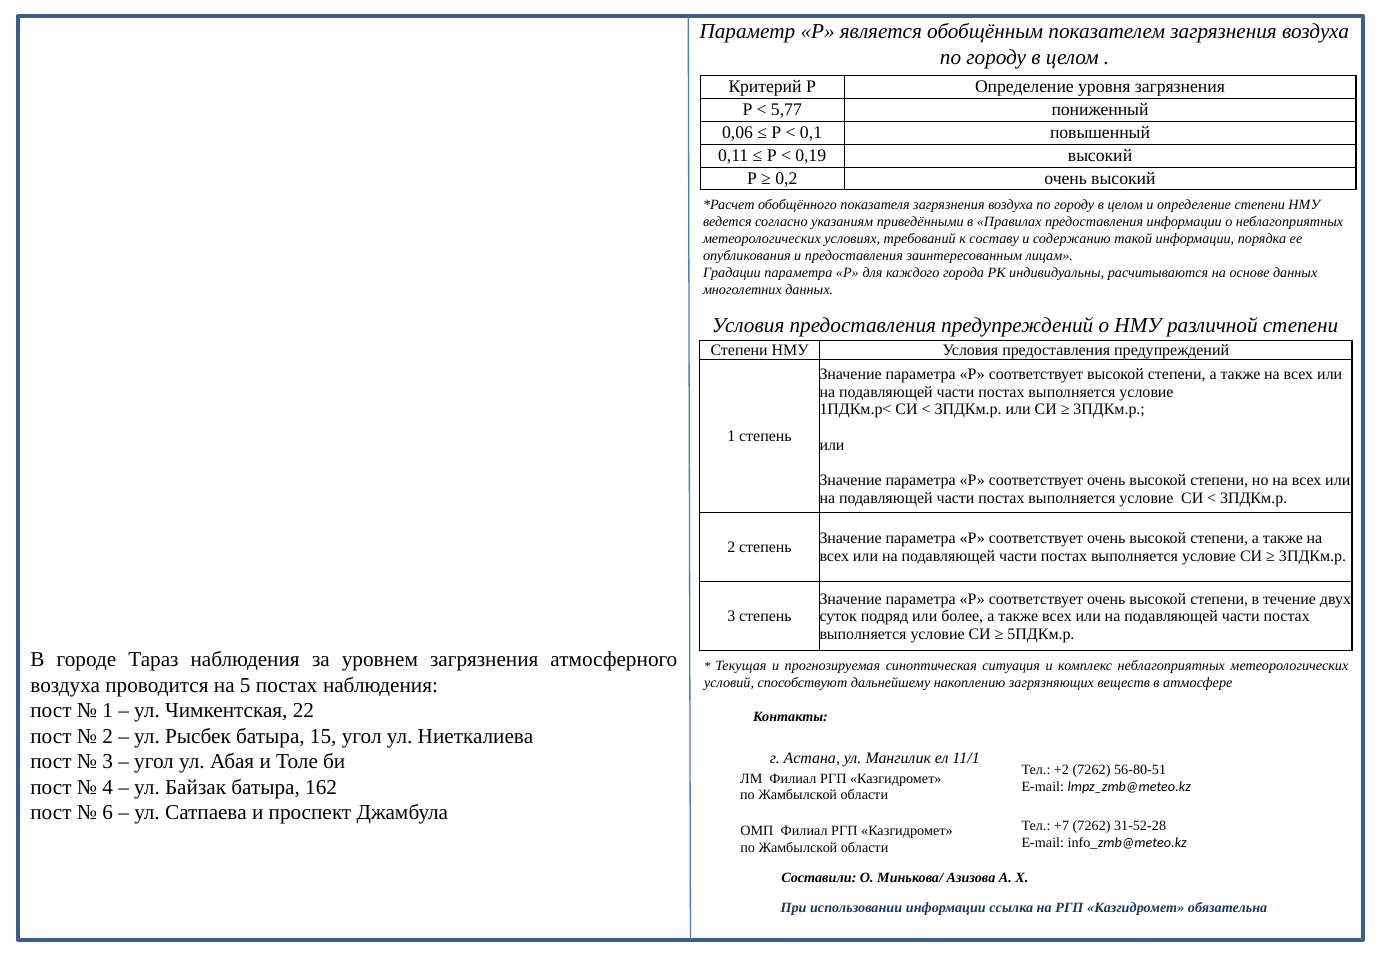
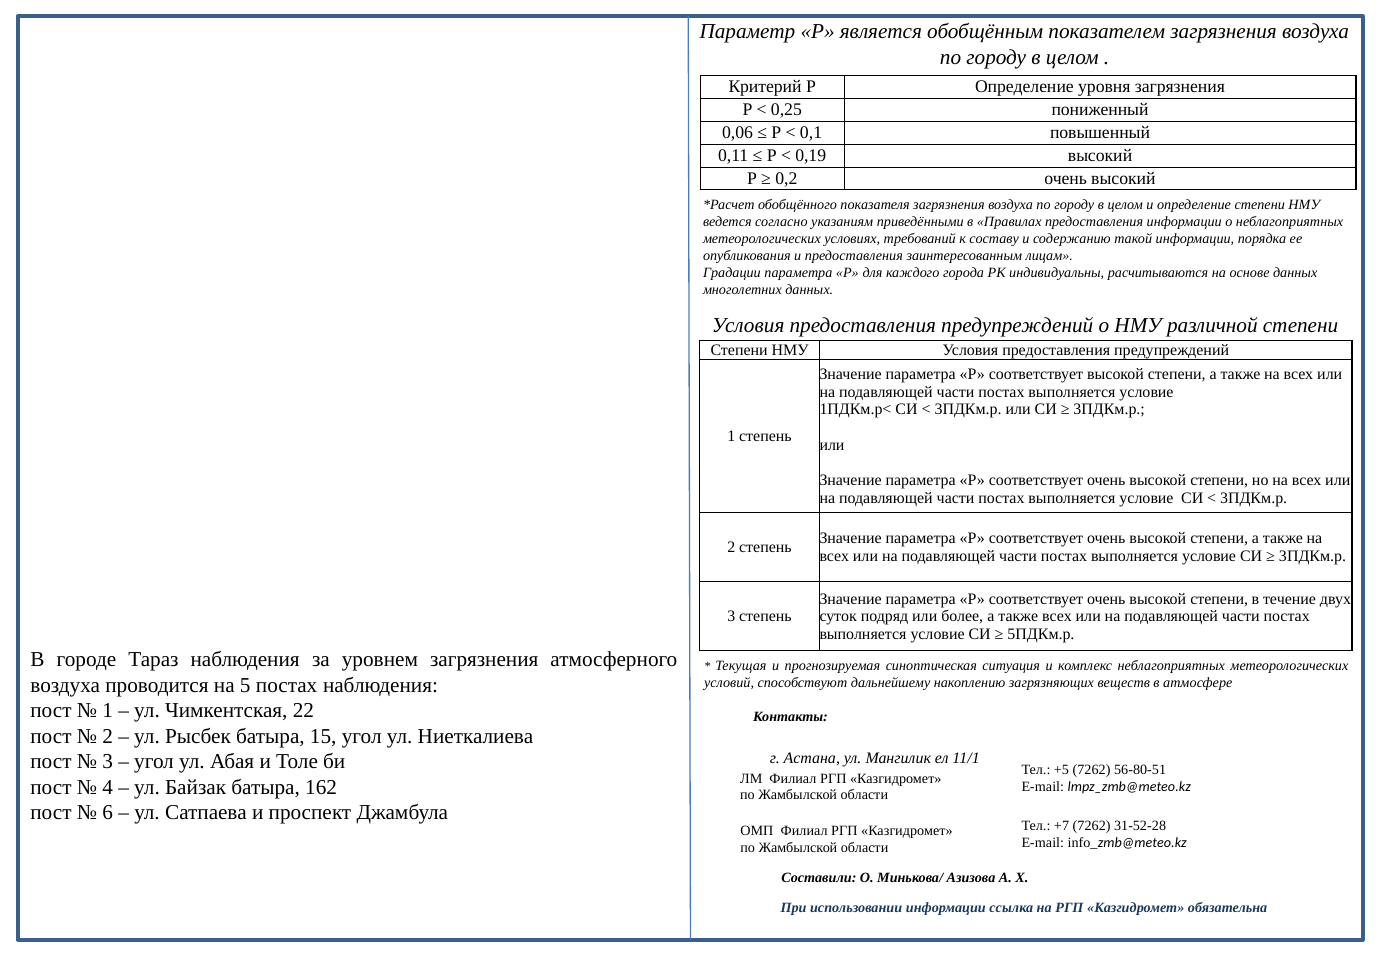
5,77: 5,77 -> 0,25
+2: +2 -> +5
